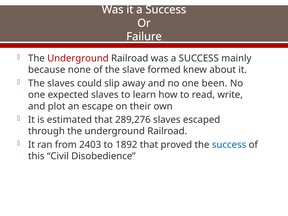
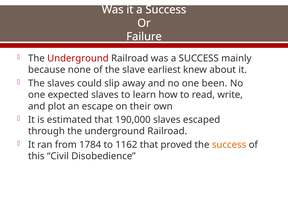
formed: formed -> earliest
289,276: 289,276 -> 190,000
2403: 2403 -> 1784
1892: 1892 -> 1162
success at (229, 145) colour: blue -> orange
